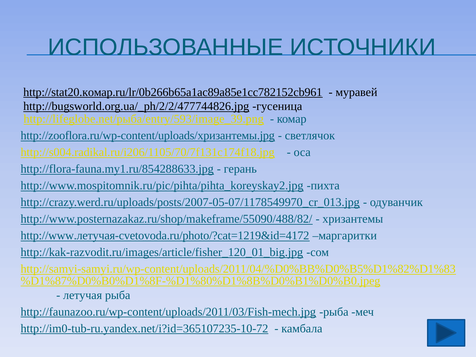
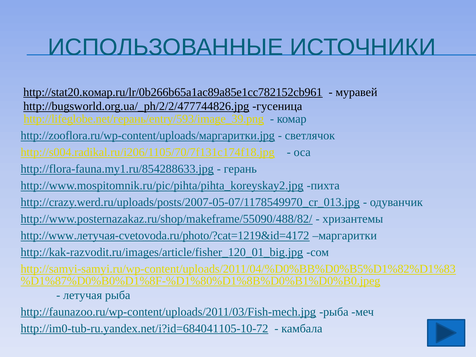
http://lifeglobe.net/рыба/entry/593/image_39.png: http://lifeglobe.net/рыба/entry/593/image_39.png -> http://lifeglobe.net/герань/entry/593/image_39.png
http://zooflora.ru/wp-content/uploads/хризантемы.jpg: http://zooflora.ru/wp-content/uploads/хризантемы.jpg -> http://zooflora.ru/wp-content/uploads/маргаритки.jpg
http://im0-tub-ru.yandex.net/i?id=365107235-10-72: http://im0-tub-ru.yandex.net/i?id=365107235-10-72 -> http://im0-tub-ru.yandex.net/i?id=684041105-10-72
